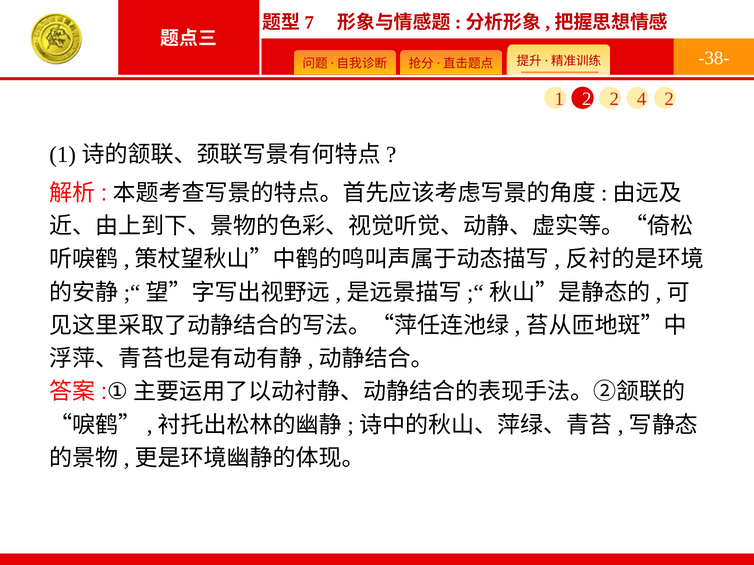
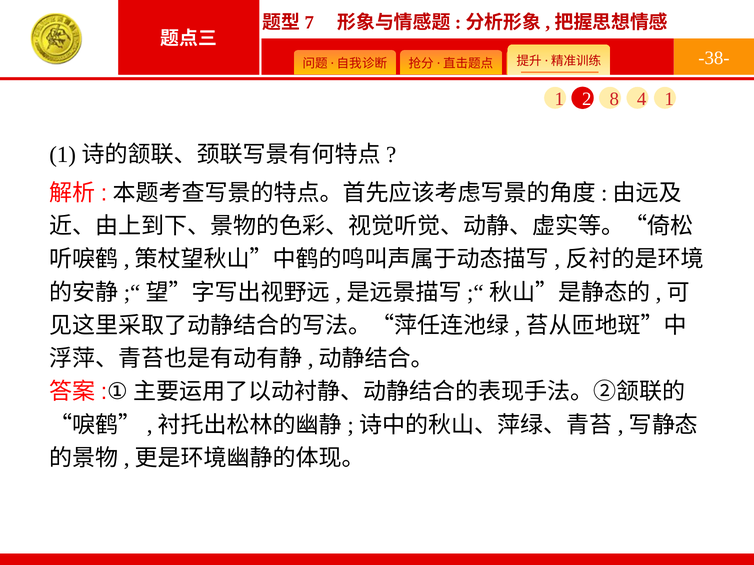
2 2: 2 -> 8
4 2: 2 -> 1
